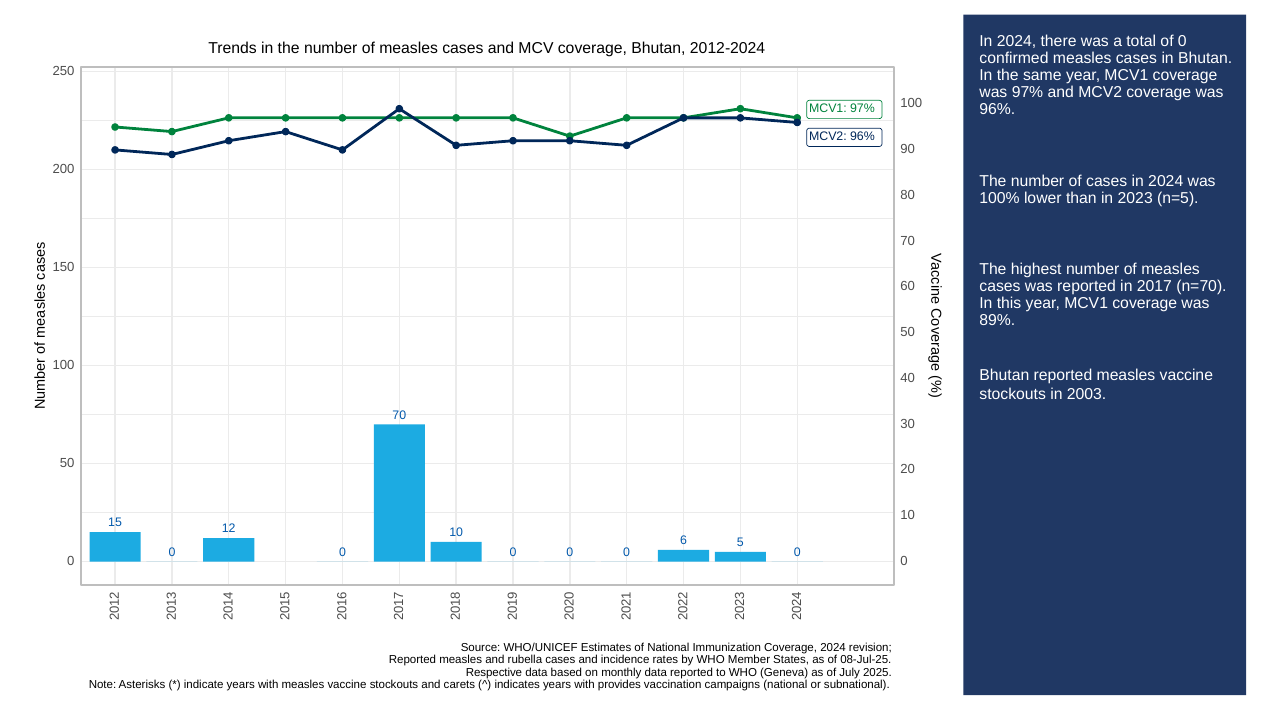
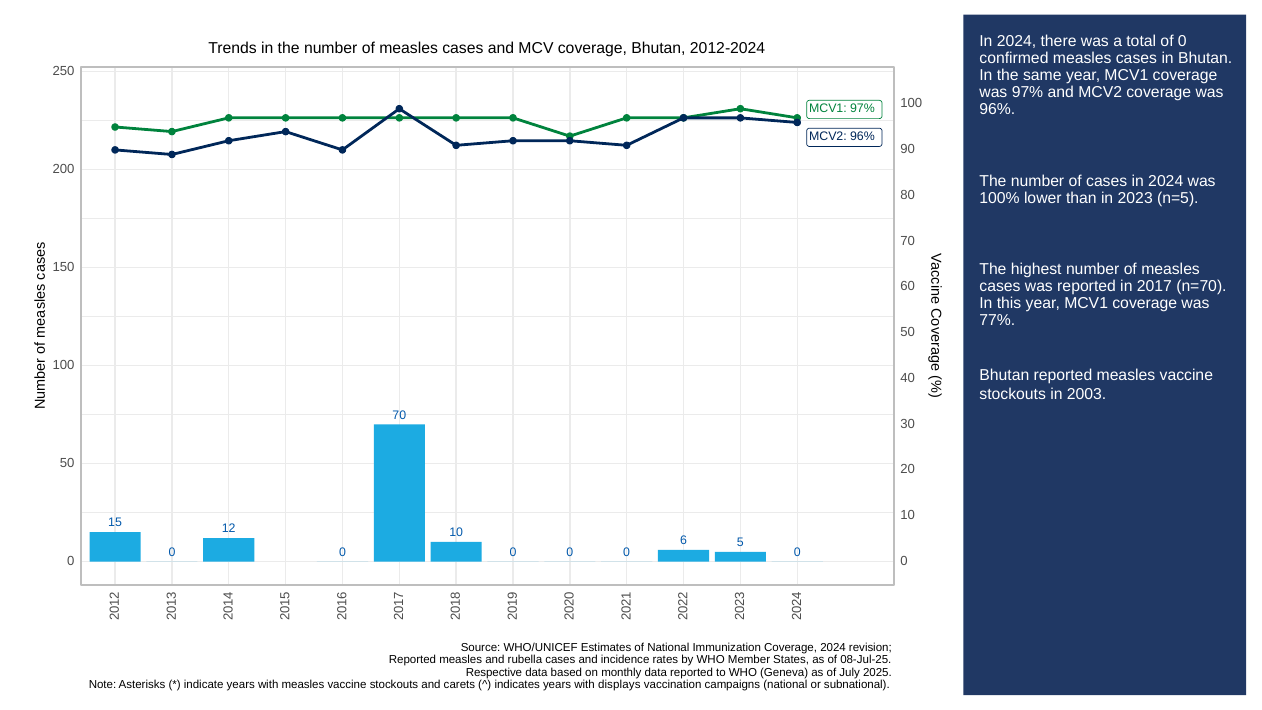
89%: 89% -> 77%
provides: provides -> displays
